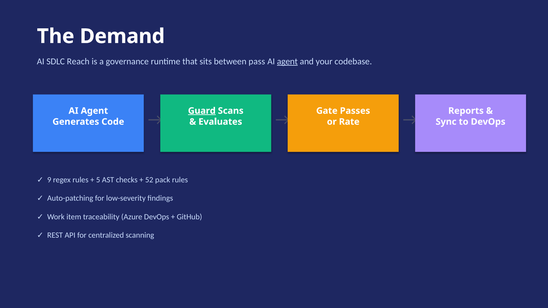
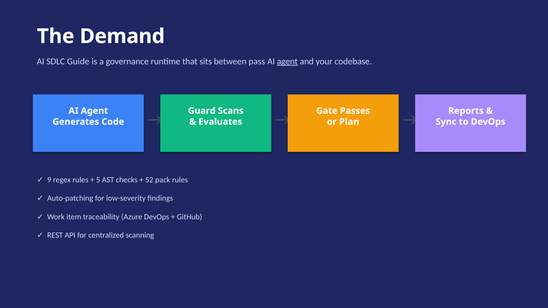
Reach: Reach -> Guide
Guard underline: present -> none
Rate: Rate -> Plan
